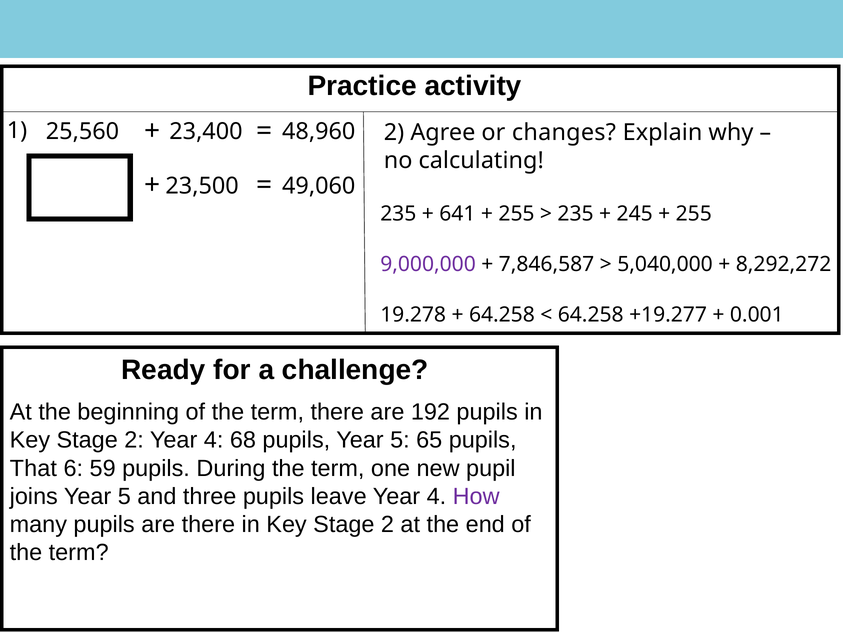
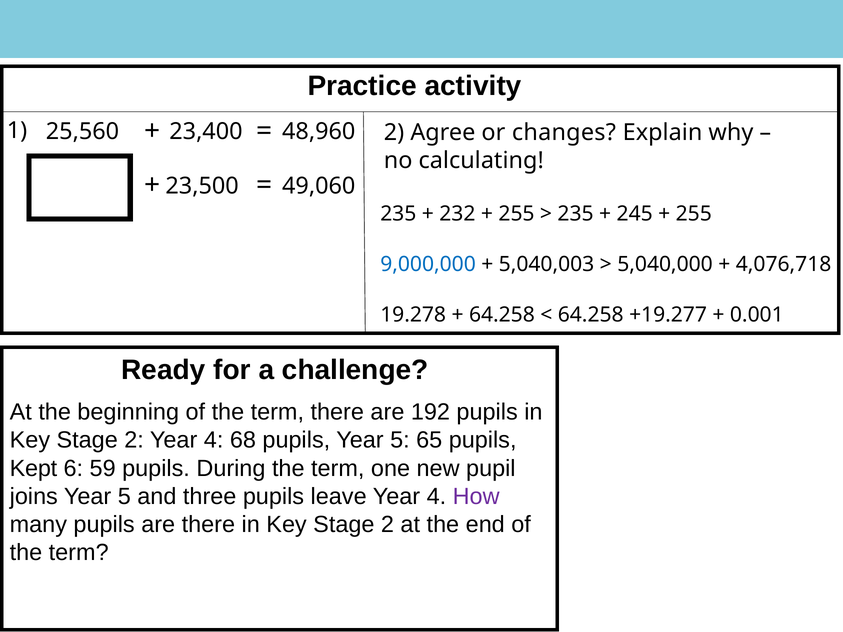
641: 641 -> 232
9,000,000 colour: purple -> blue
7,846,587: 7,846,587 -> 5,040,003
8,292,272: 8,292,272 -> 4,076,718
That: That -> Kept
